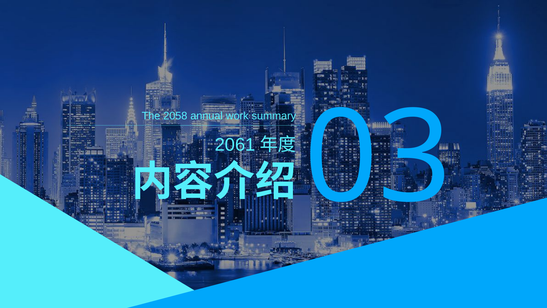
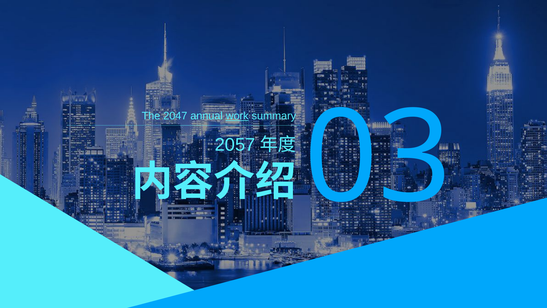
2058: 2058 -> 2047
work underline: none -> present
2061: 2061 -> 2057
